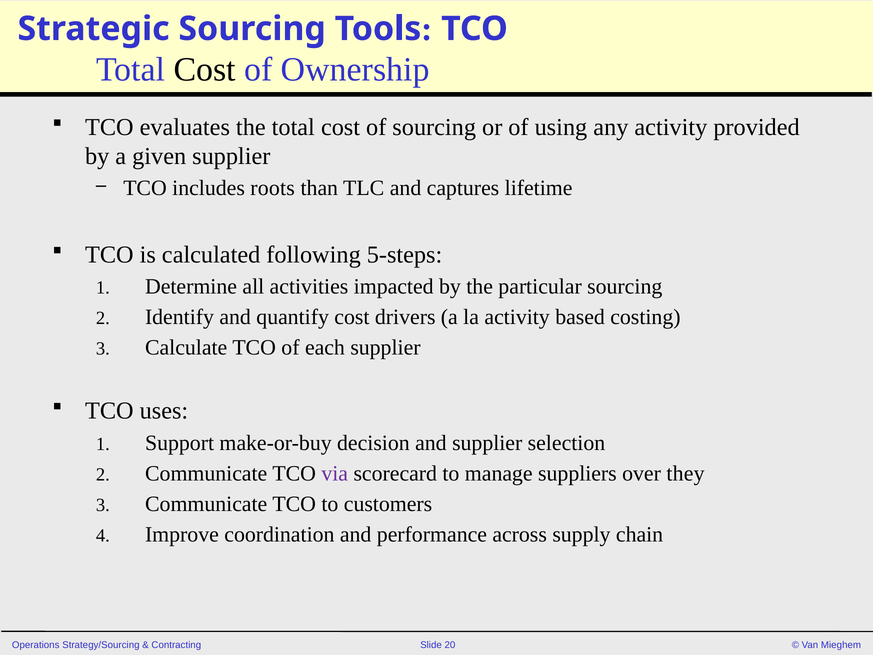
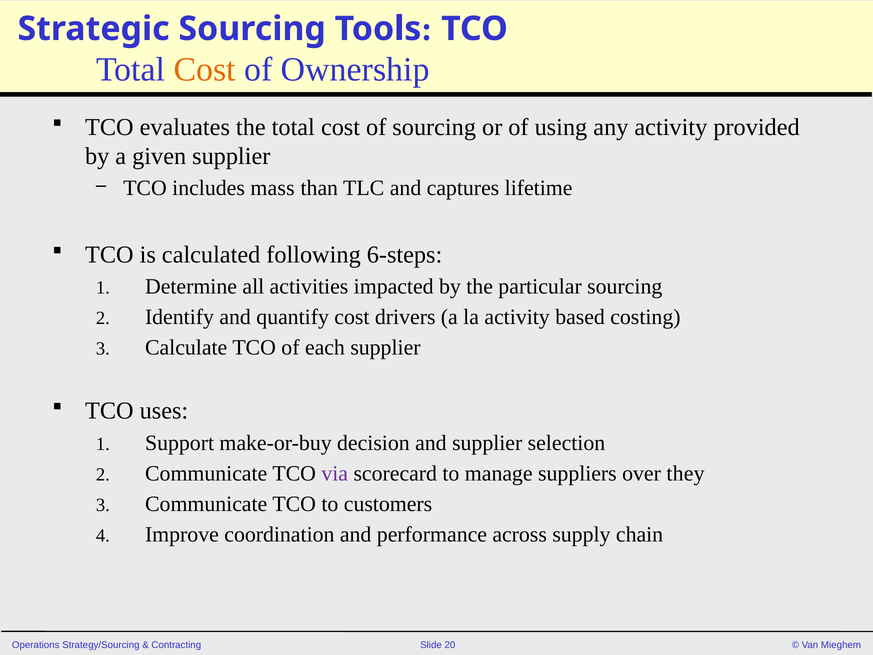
Cost at (205, 70) colour: black -> orange
roots: roots -> mass
5-steps: 5-steps -> 6-steps
